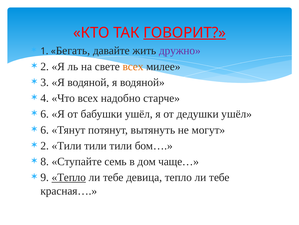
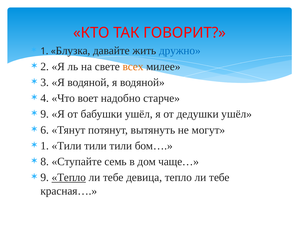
ГОВОРИТ underline: present -> none
Бегать: Бегать -> Блузка
дружно colour: purple -> blue
Что всех: всех -> воет
6 at (45, 114): 6 -> 9
2 at (45, 145): 2 -> 1
